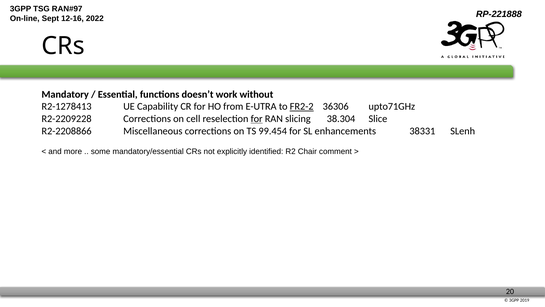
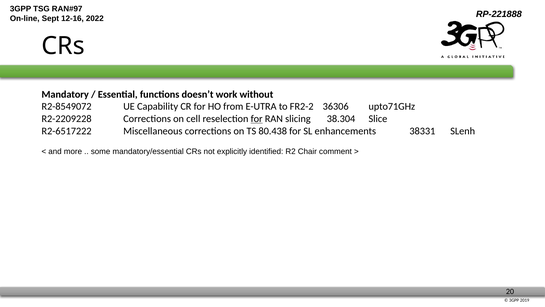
R2-1278413: R2-1278413 -> R2-8549072
FR2-2 underline: present -> none
R2-2208866: R2-2208866 -> R2-6517222
99.454: 99.454 -> 80.438
